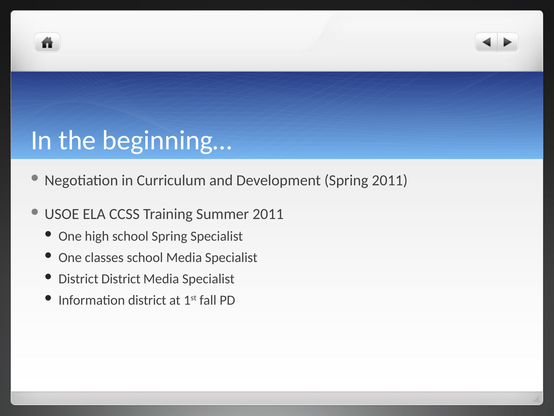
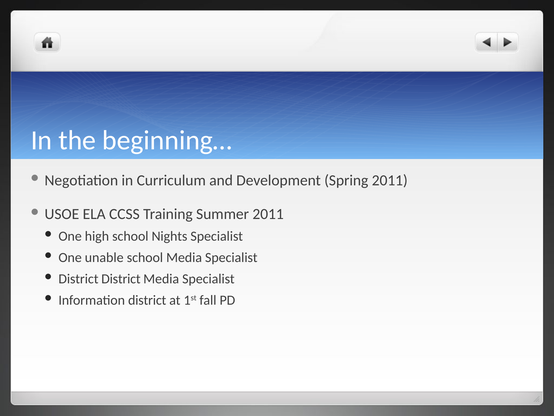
school Spring: Spring -> Nights
classes: classes -> unable
